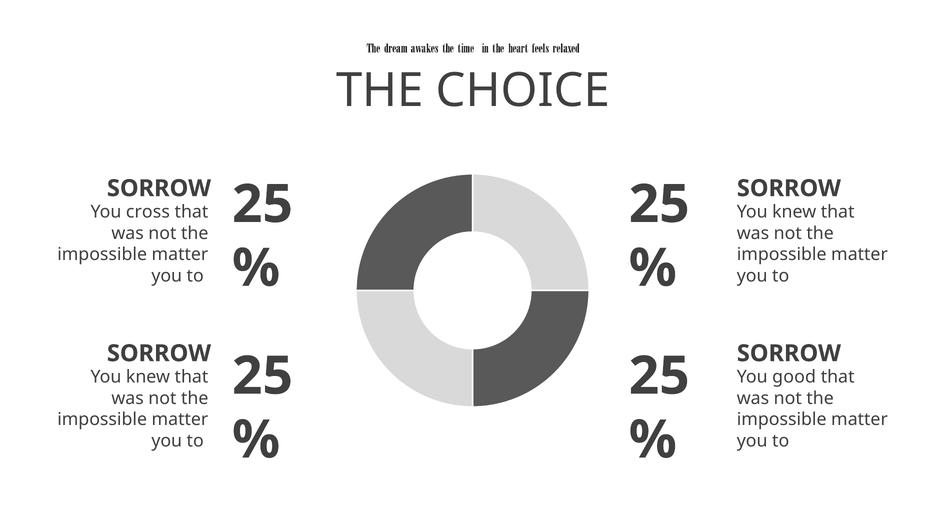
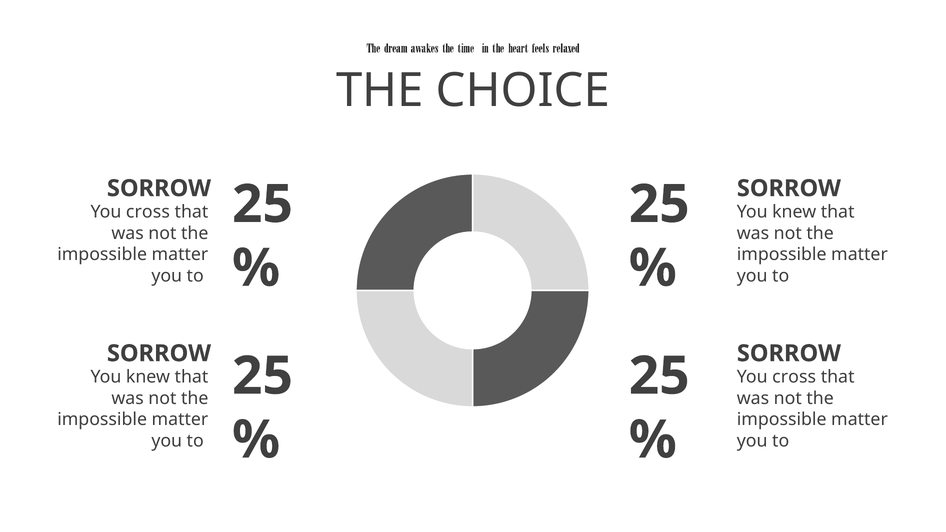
good at (794, 377): good -> cross
